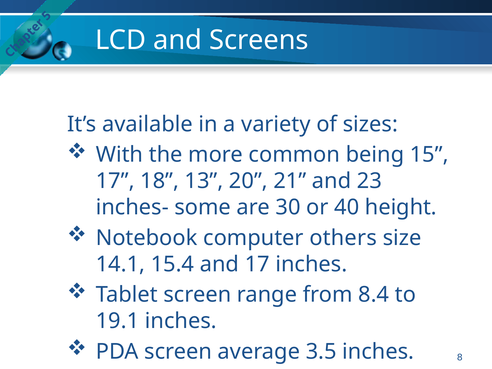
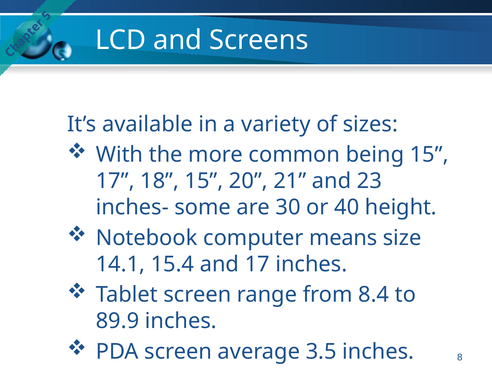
18 13: 13 -> 15
others: others -> means
19.1: 19.1 -> 89.9
